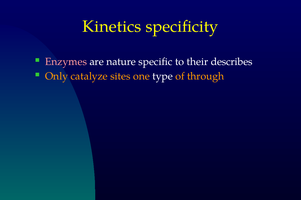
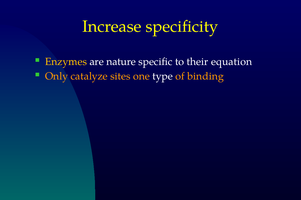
Kinetics: Kinetics -> Increase
Enzymes colour: pink -> yellow
describes: describes -> equation
through: through -> binding
